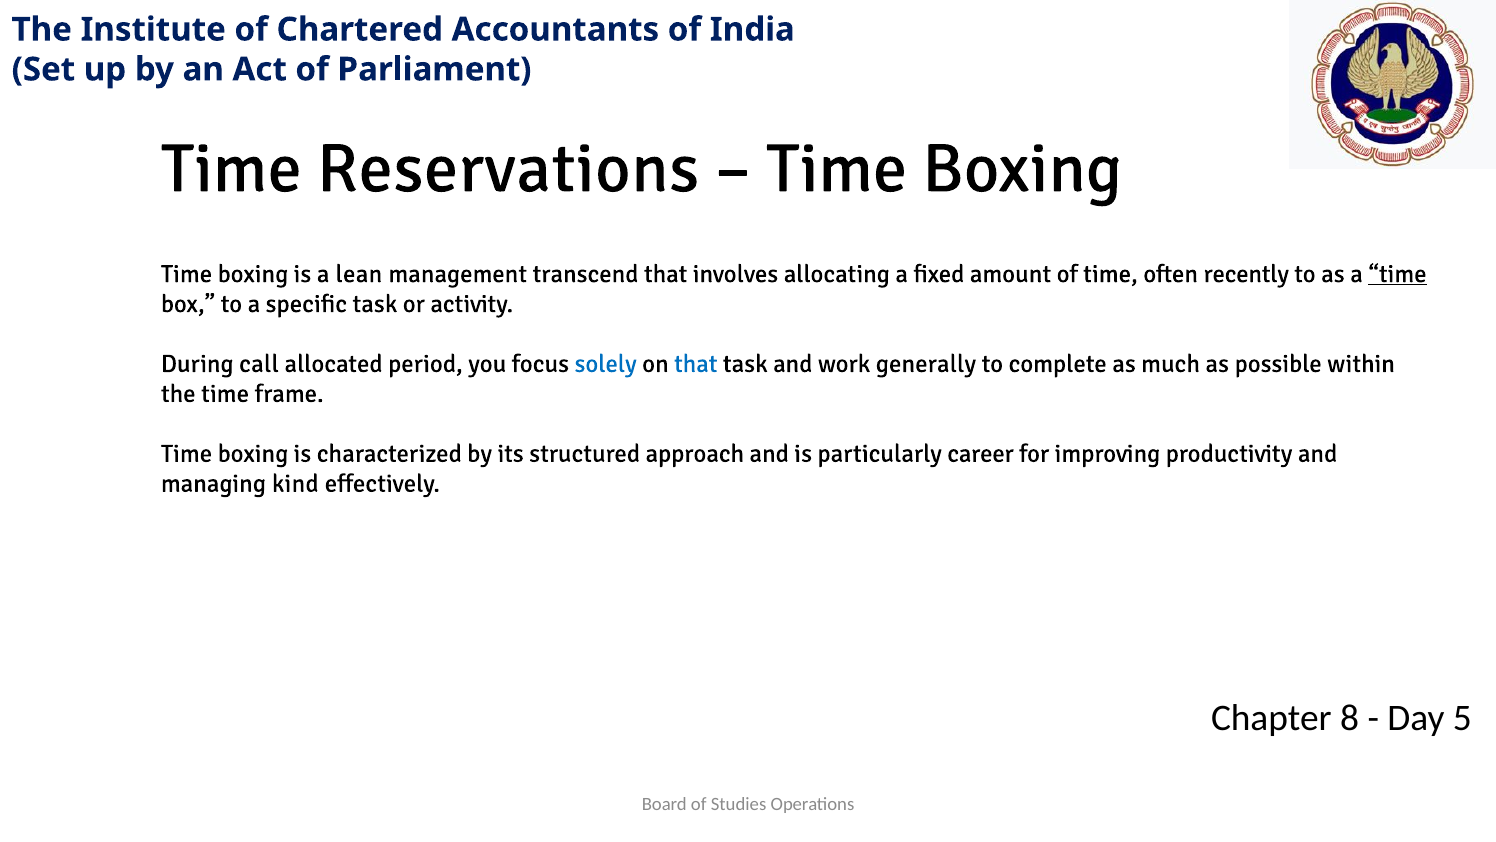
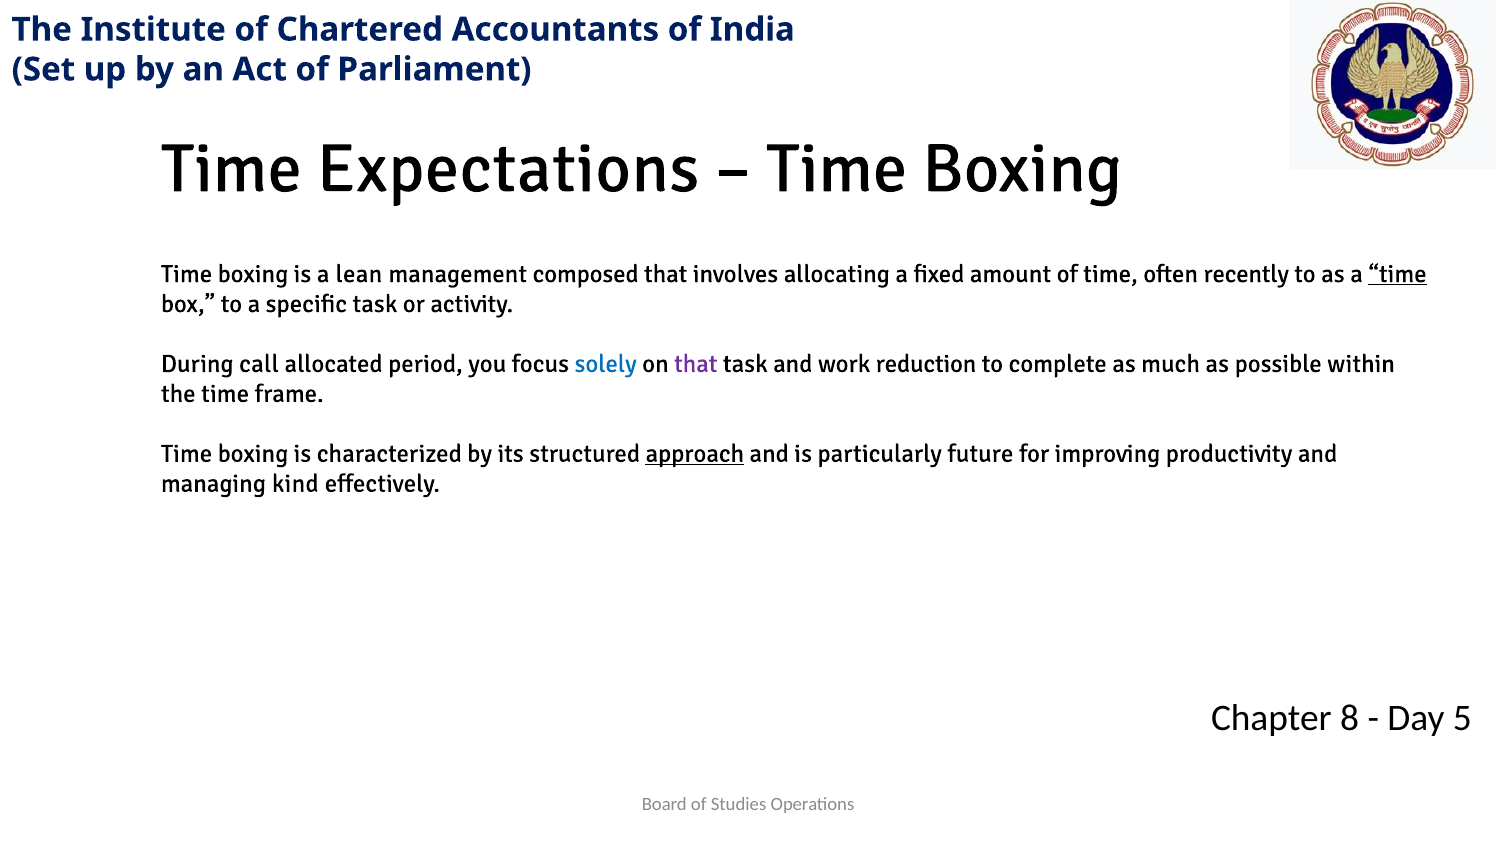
Reservations: Reservations -> Expectations
transcend: transcend -> composed
that at (696, 364) colour: blue -> purple
generally: generally -> reduction
approach underline: none -> present
career: career -> future
